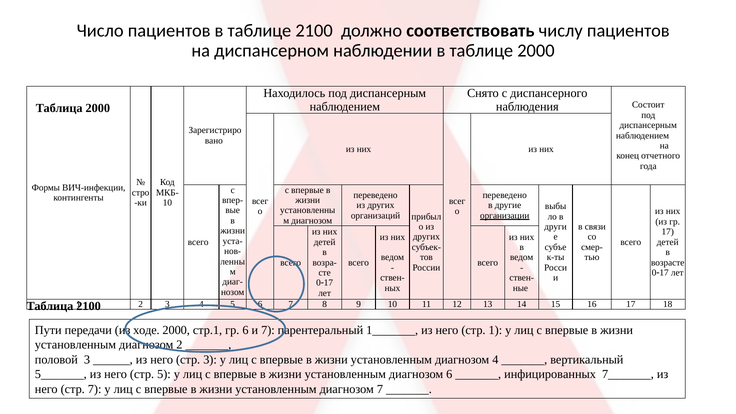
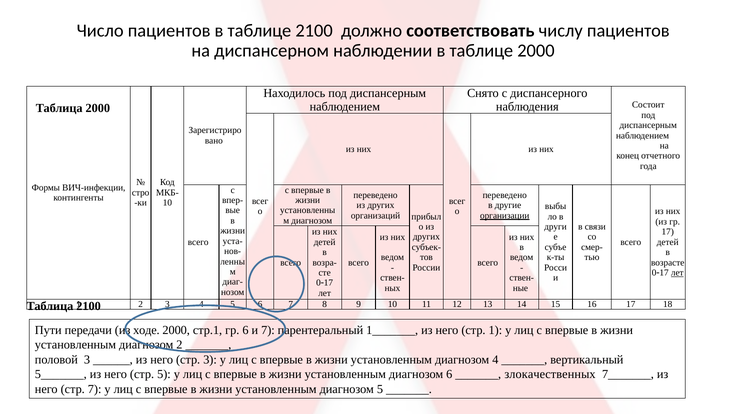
лет at (677, 273) underline: none -> present
инфицированных: инфицированных -> злокачественных
диагнозом 7: 7 -> 5
